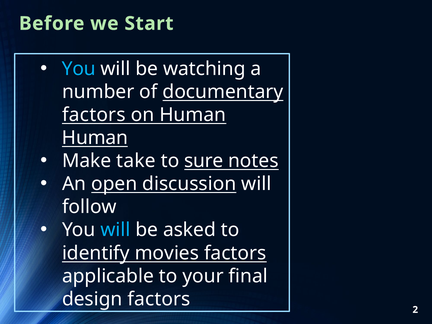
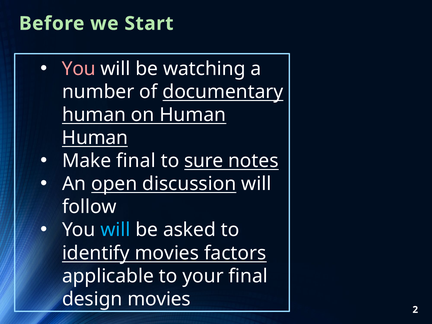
You at (79, 69) colour: light blue -> pink
factors at (94, 115): factors -> human
Make take: take -> final
design factors: factors -> movies
